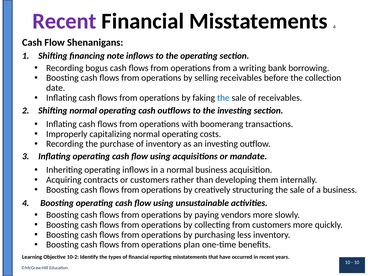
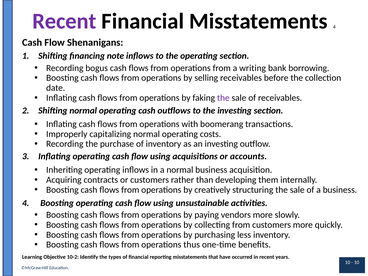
the at (223, 98) colour: blue -> purple
mandate: mandate -> accounts
plan: plan -> thus
